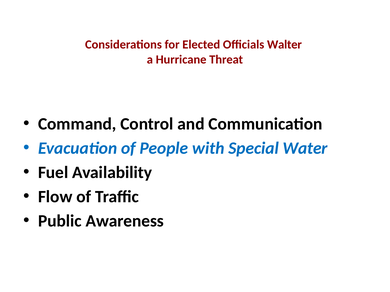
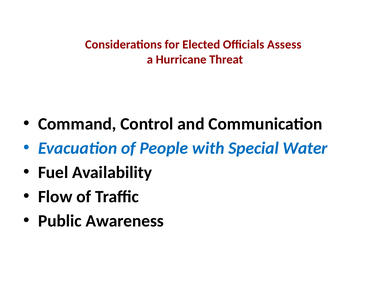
Walter: Walter -> Assess
